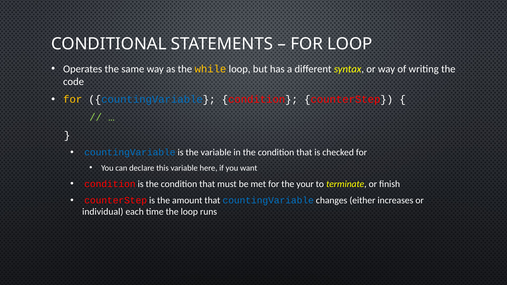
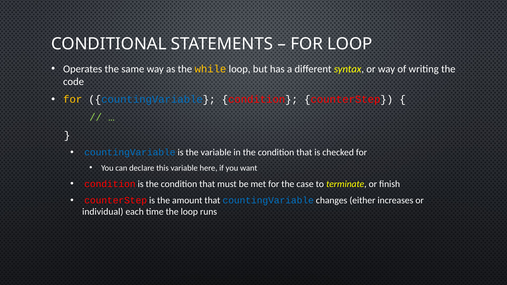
your: your -> case
